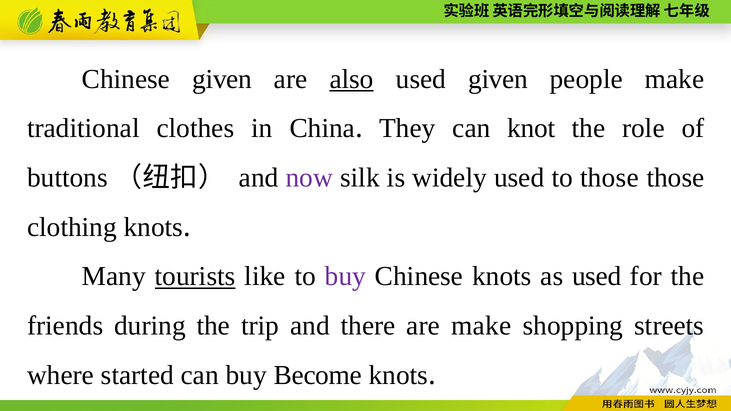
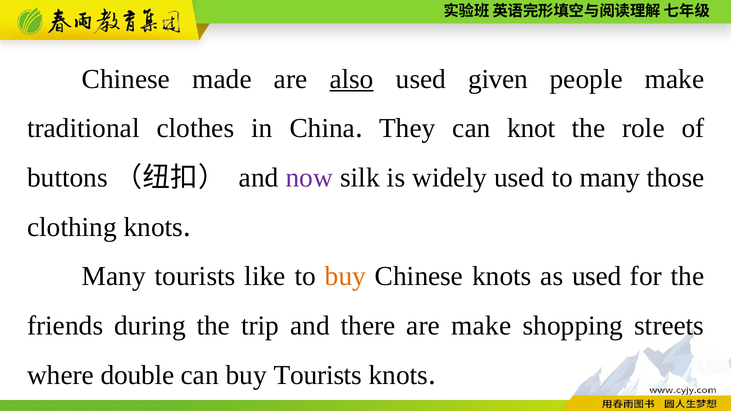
Chinese given: given -> made
to those: those -> many
tourists at (195, 276) underline: present -> none
buy at (345, 276) colour: purple -> orange
started: started -> double
buy Become: Become -> Tourists
